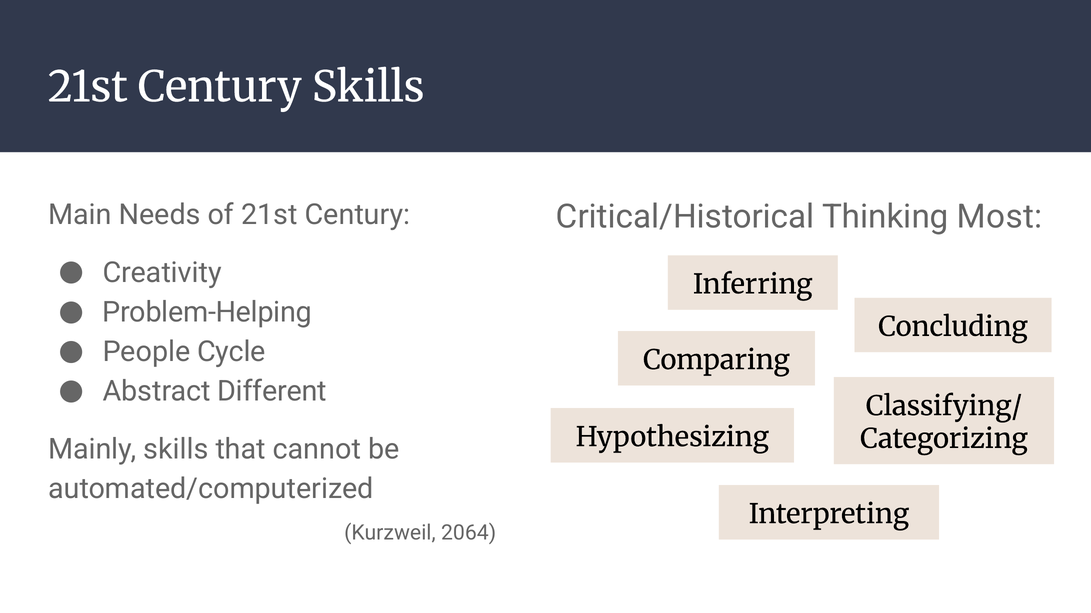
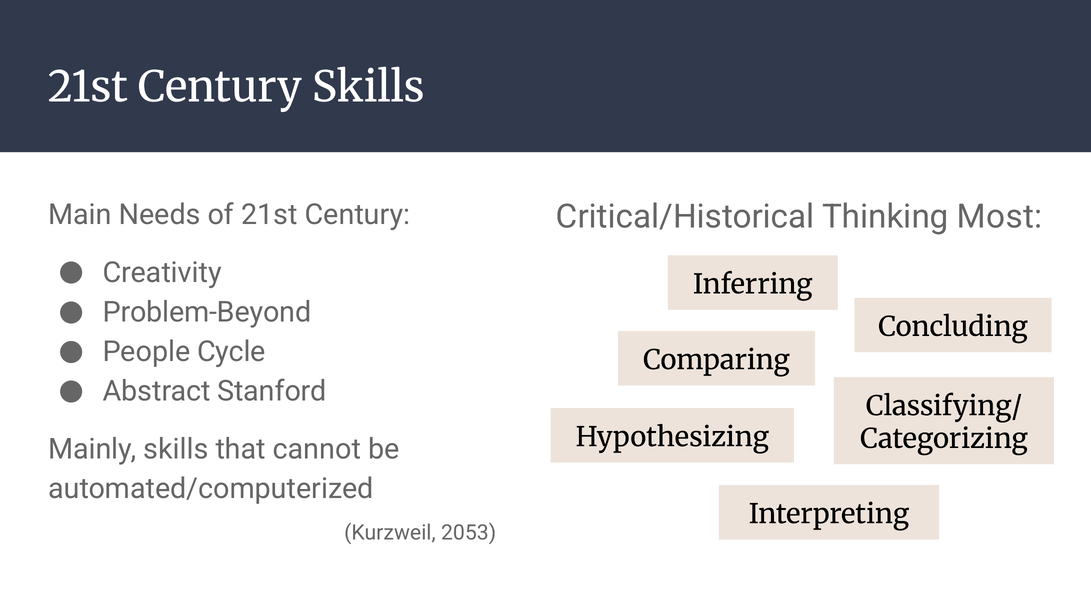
Problem-Helping: Problem-Helping -> Problem-Beyond
Different: Different -> Stanford
2064: 2064 -> 2053
